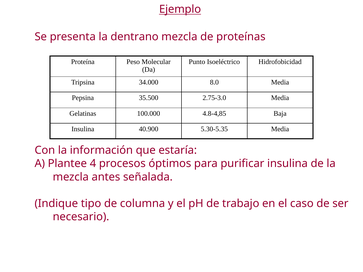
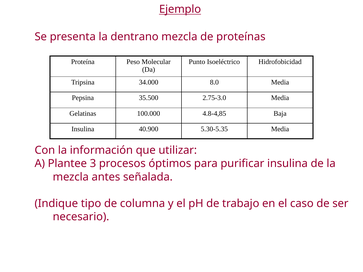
estaría: estaría -> utilizar
4: 4 -> 3
